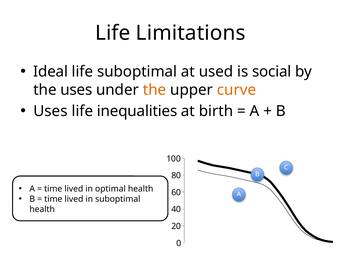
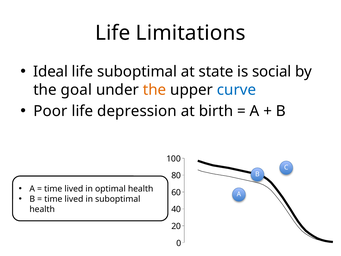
used: used -> state
the uses: uses -> goal
curve colour: orange -> blue
Uses at (50, 111): Uses -> Poor
inequalities: inequalities -> depression
